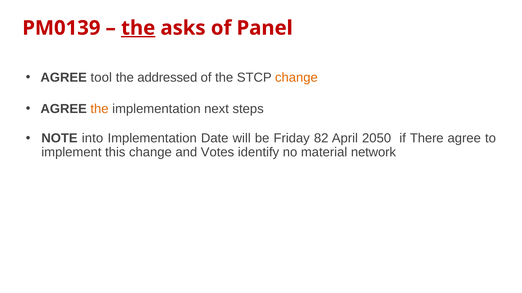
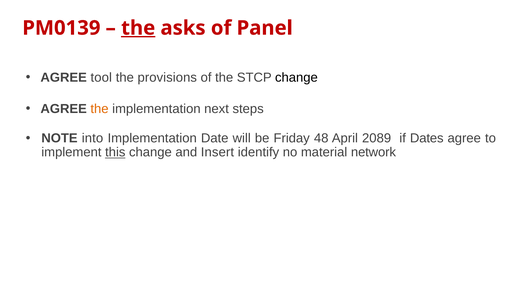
addressed: addressed -> provisions
change at (296, 78) colour: orange -> black
82: 82 -> 48
2050: 2050 -> 2089
There: There -> Dates
this underline: none -> present
Votes: Votes -> Insert
